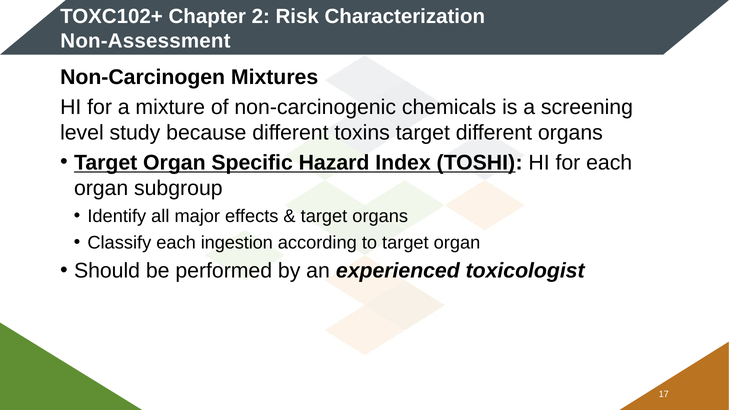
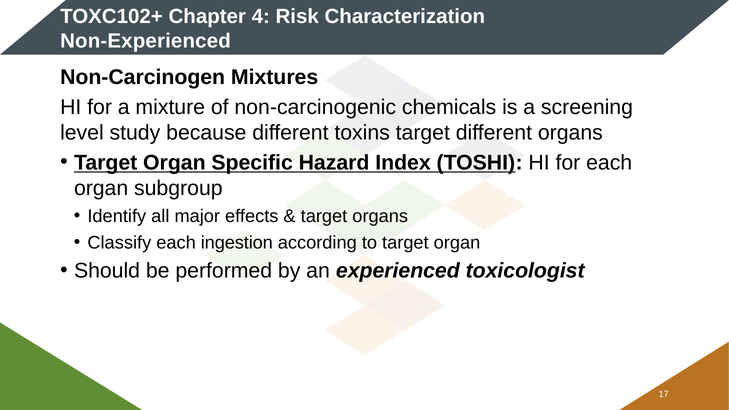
2: 2 -> 4
Non-Assessment: Non-Assessment -> Non-Experienced
